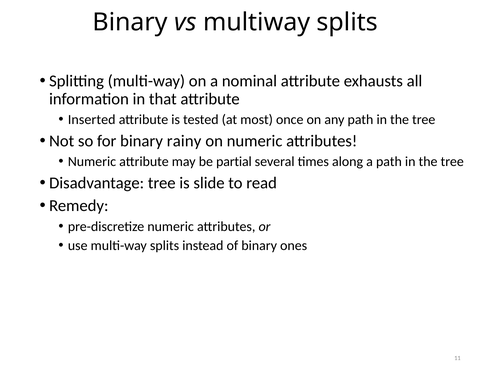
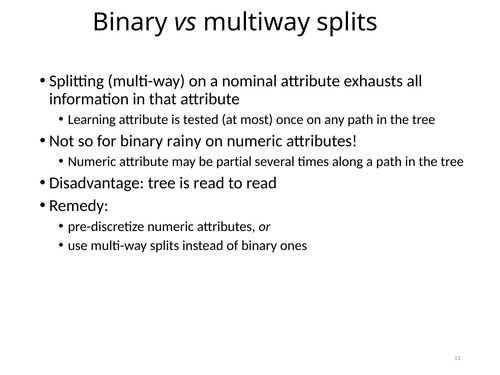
Inserted: Inserted -> Learning
is slide: slide -> read
